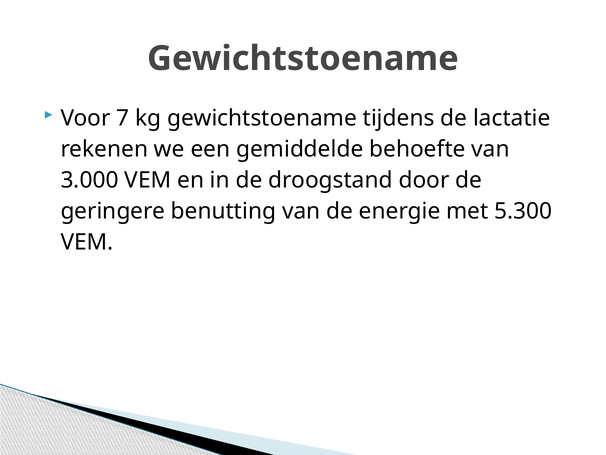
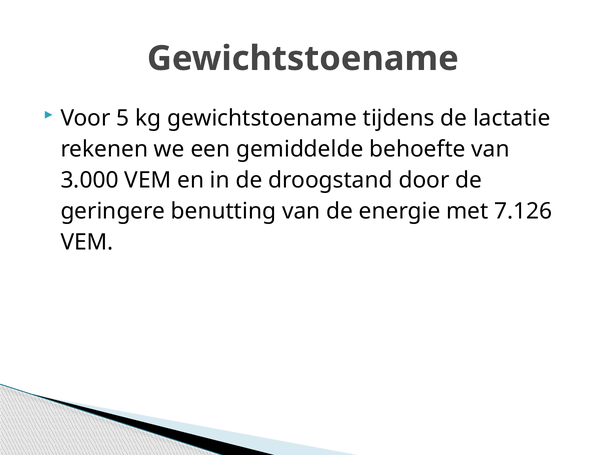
7: 7 -> 5
5.300: 5.300 -> 7.126
